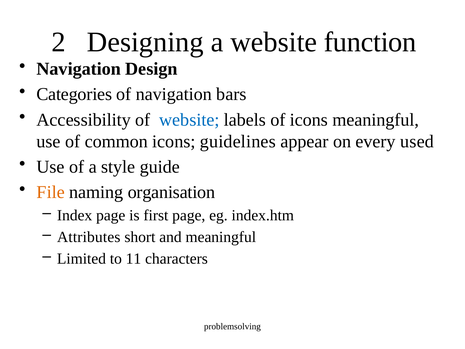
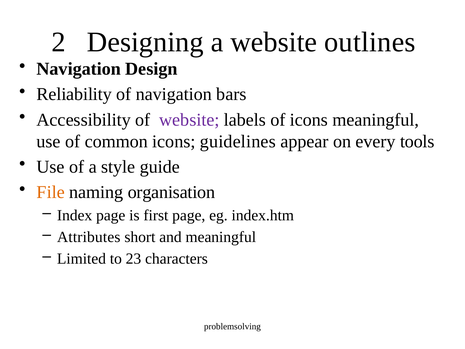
function: function -> outlines
Categories: Categories -> Reliability
website at (189, 120) colour: blue -> purple
used: used -> tools
11: 11 -> 23
